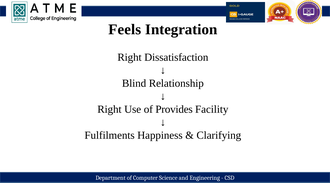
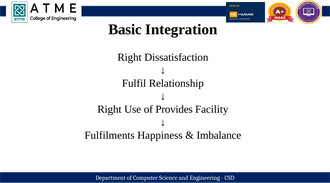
Feels: Feels -> Basic
Blind: Blind -> Fulfil
Clarifying: Clarifying -> Imbalance
